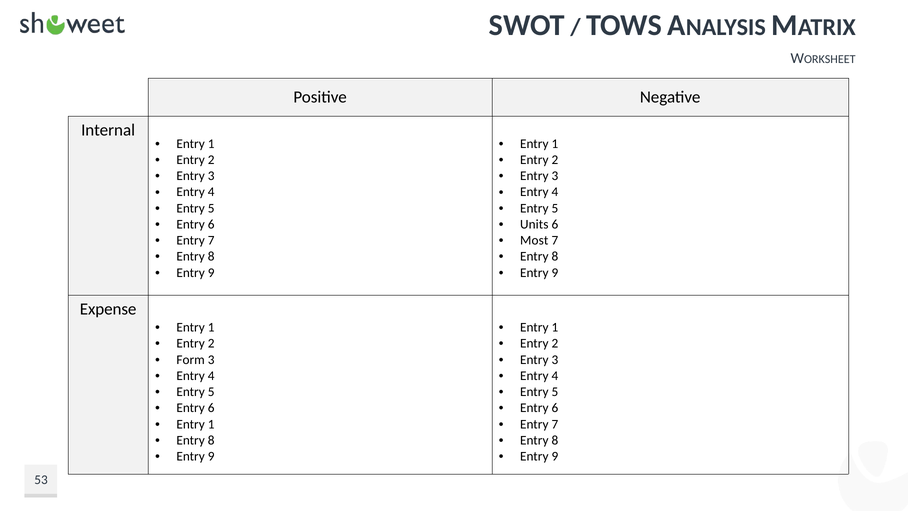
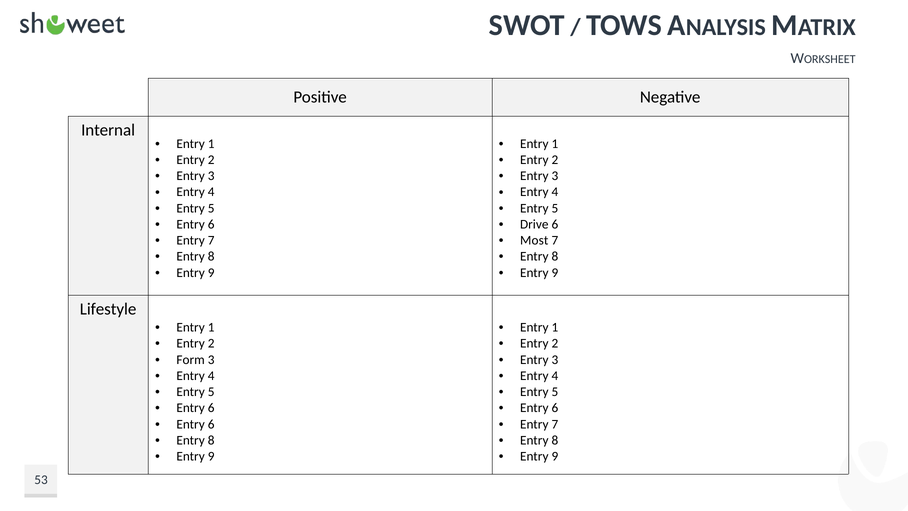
Units: Units -> Drive
Expense: Expense -> Lifestyle
1 at (211, 424): 1 -> 6
